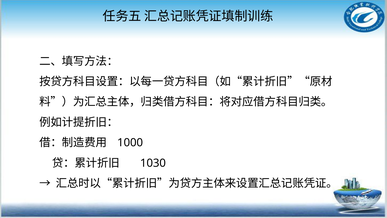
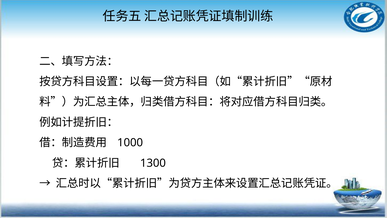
1030: 1030 -> 1300
